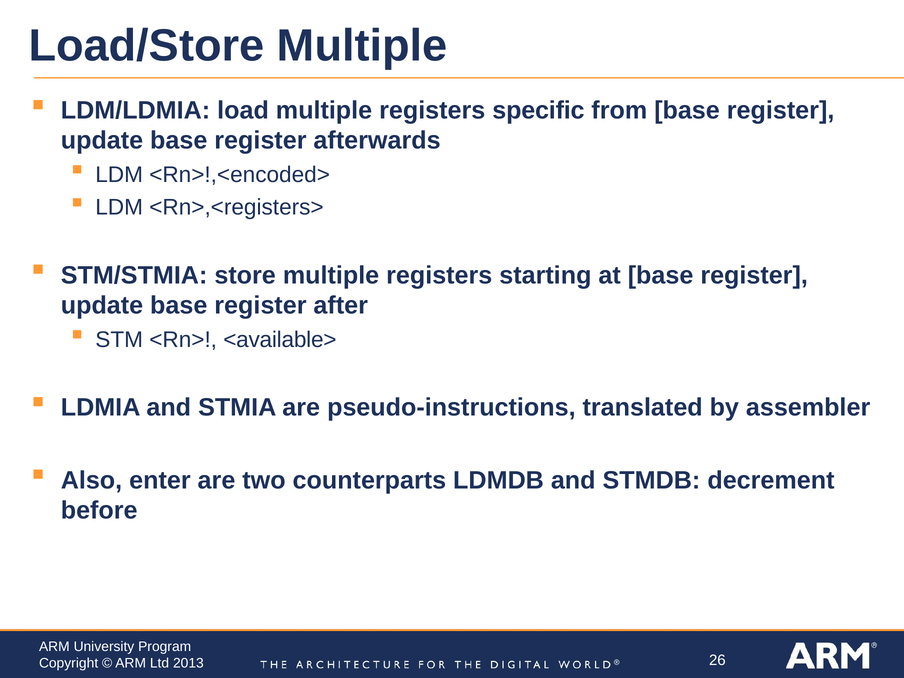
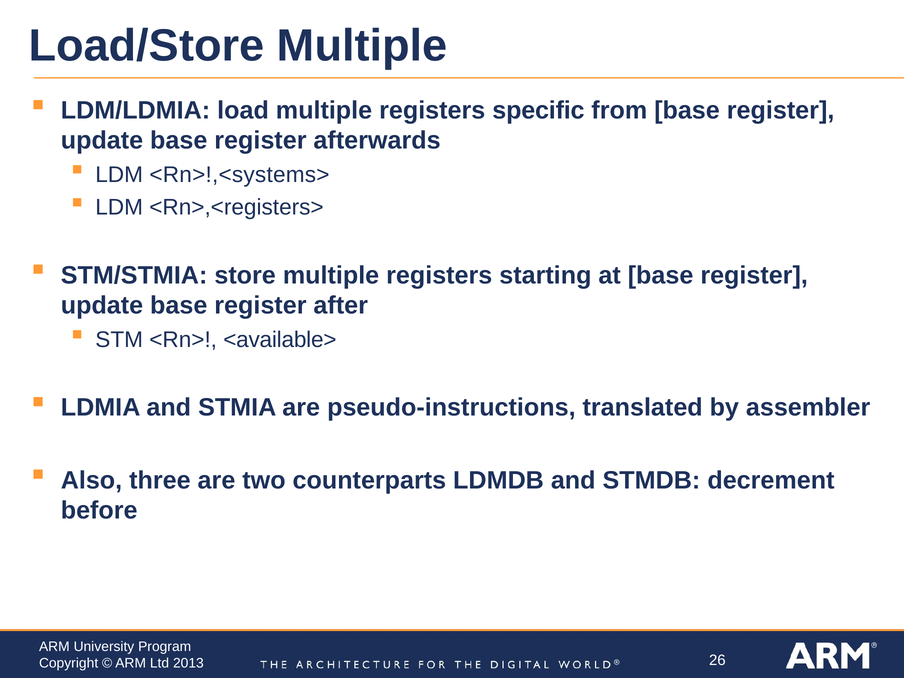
<Rn>!,<encoded>: <Rn>!,<encoded> -> <Rn>!,<systems>
enter: enter -> three
